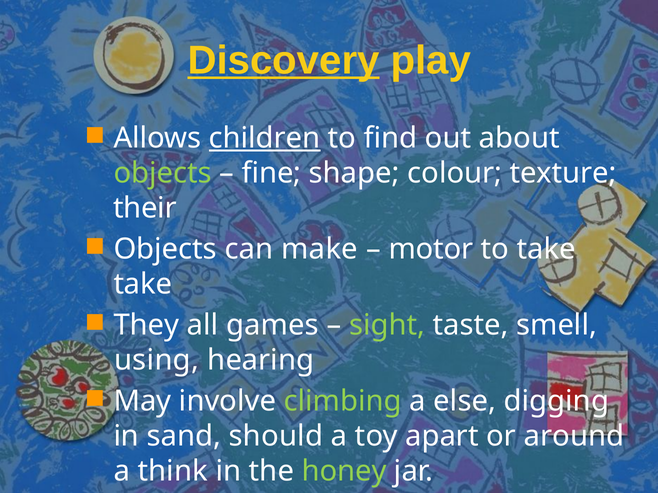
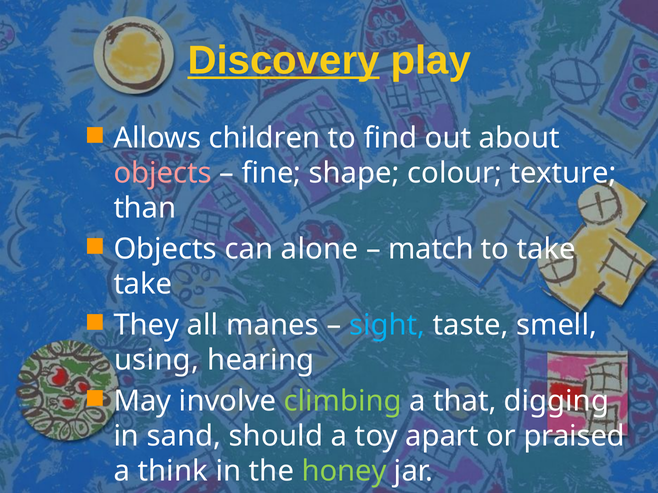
children underline: present -> none
objects at (163, 173) colour: light green -> pink
their: their -> than
make: make -> alone
motor: motor -> match
games: games -> manes
sight colour: light green -> light blue
else: else -> that
around: around -> praised
